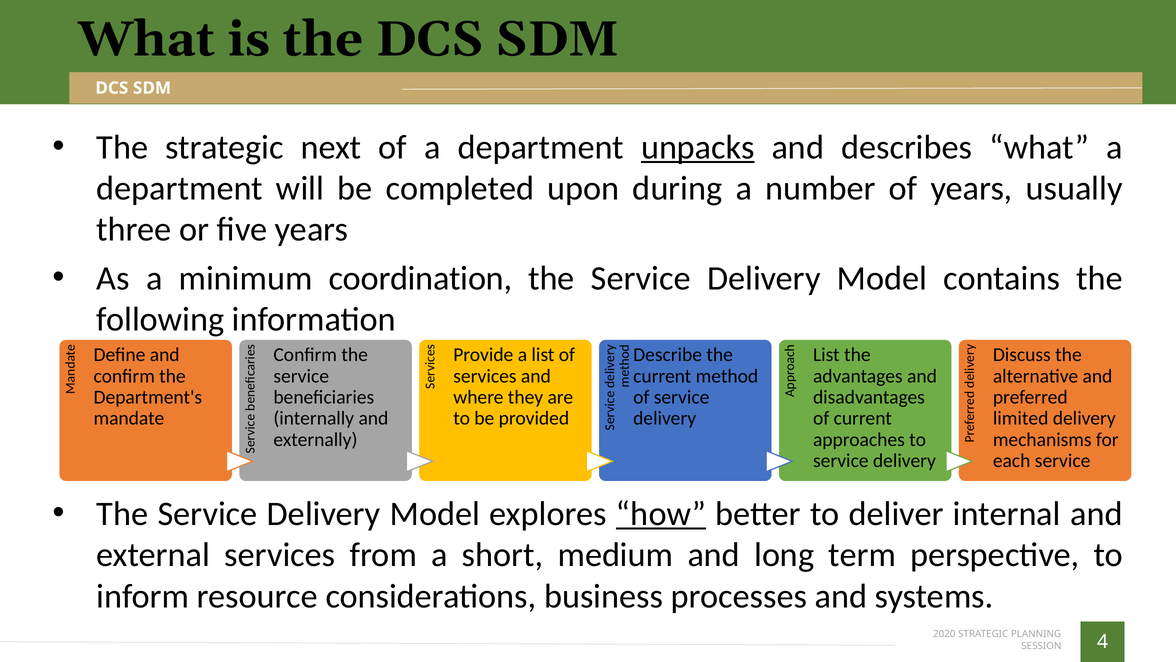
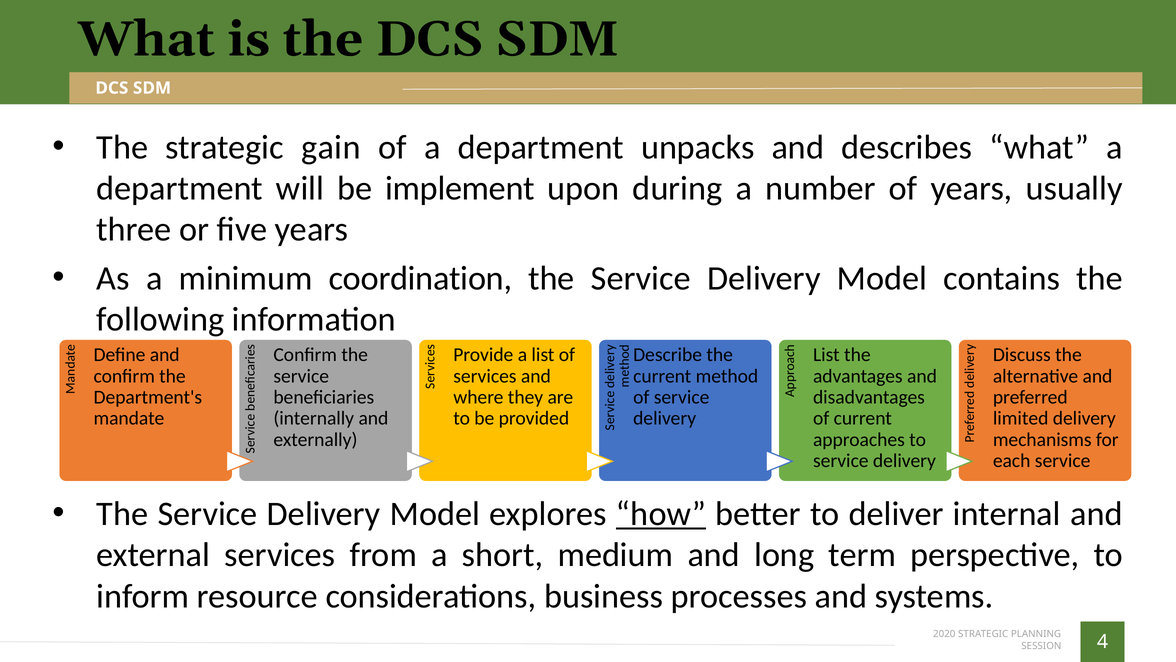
next: next -> gain
unpacks underline: present -> none
completed: completed -> implement
